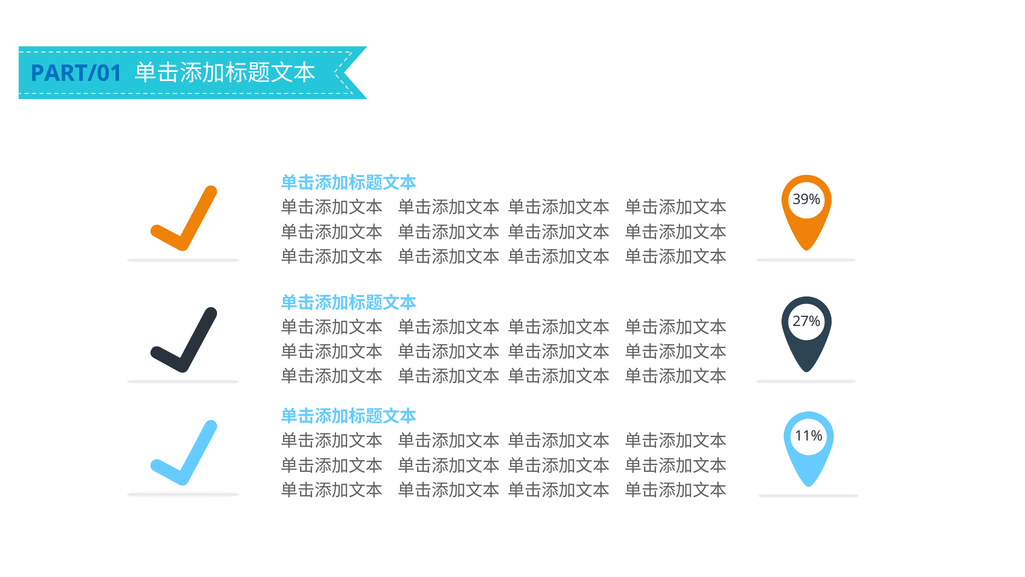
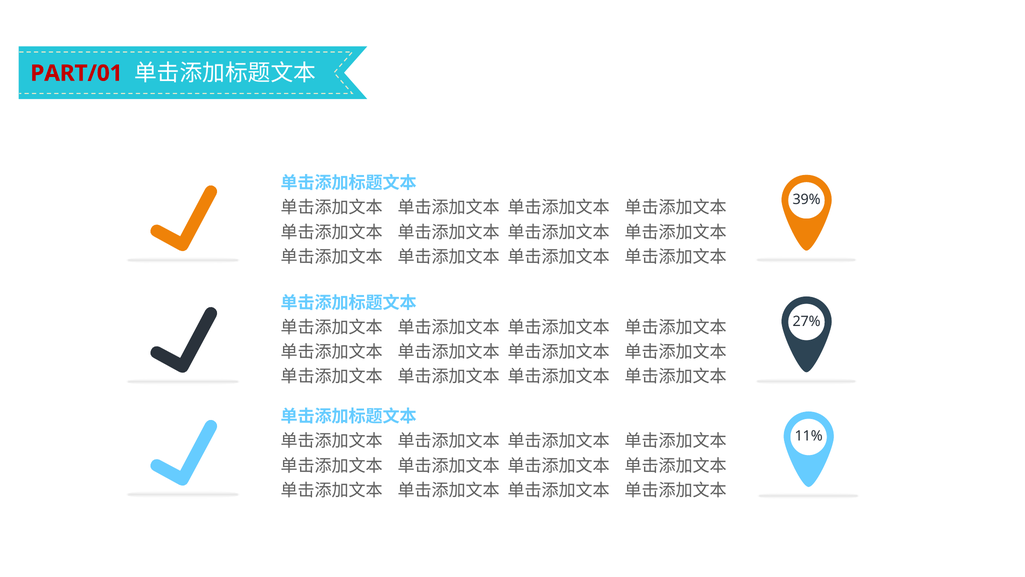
PART/01 colour: blue -> red
